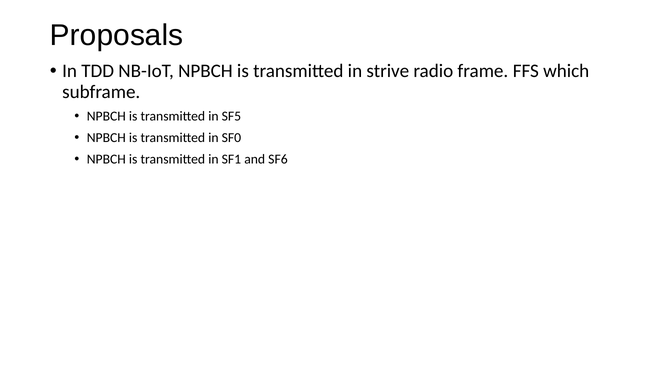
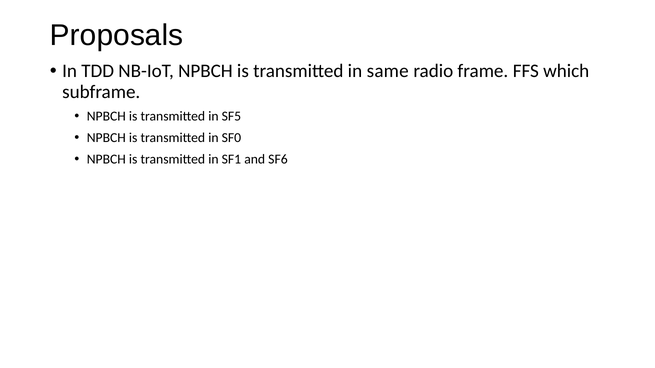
strive: strive -> same
